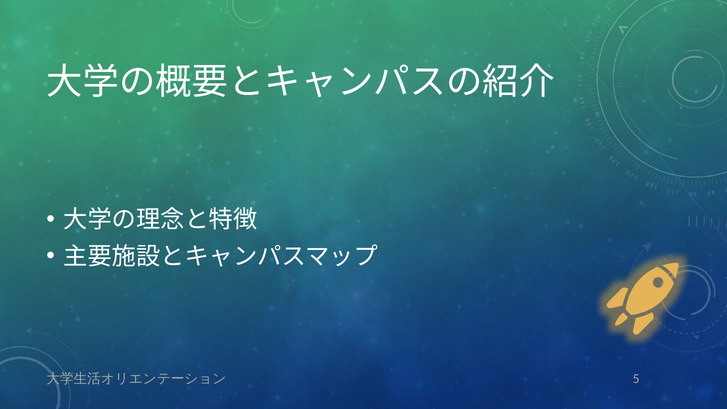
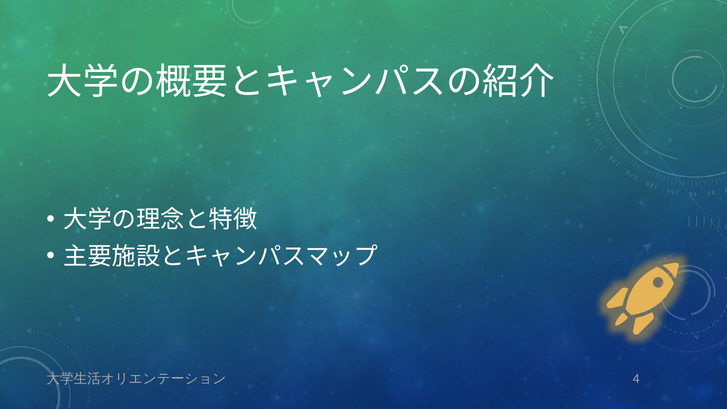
5: 5 -> 4
